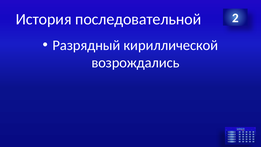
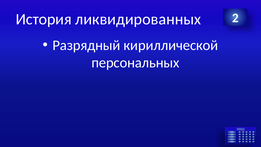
последовательной: последовательной -> ликвидированных
возрождались: возрождались -> персональных
